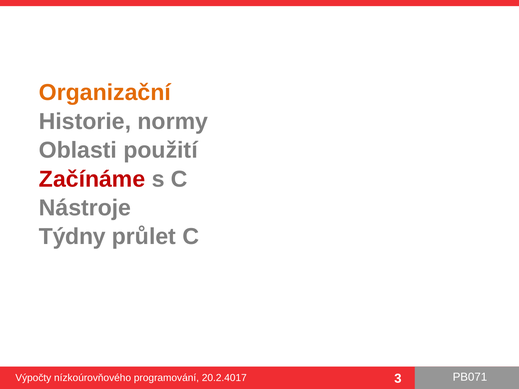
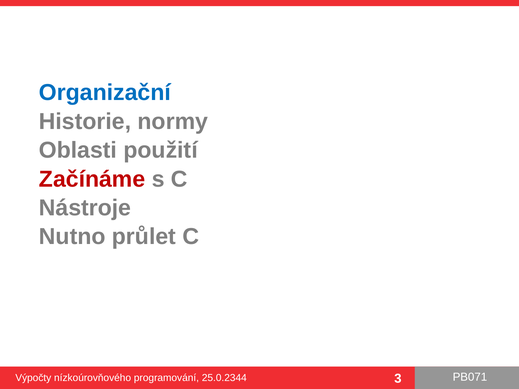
Organizační colour: orange -> blue
Týdny: Týdny -> Nutno
20.2.4017: 20.2.4017 -> 25.0.2344
